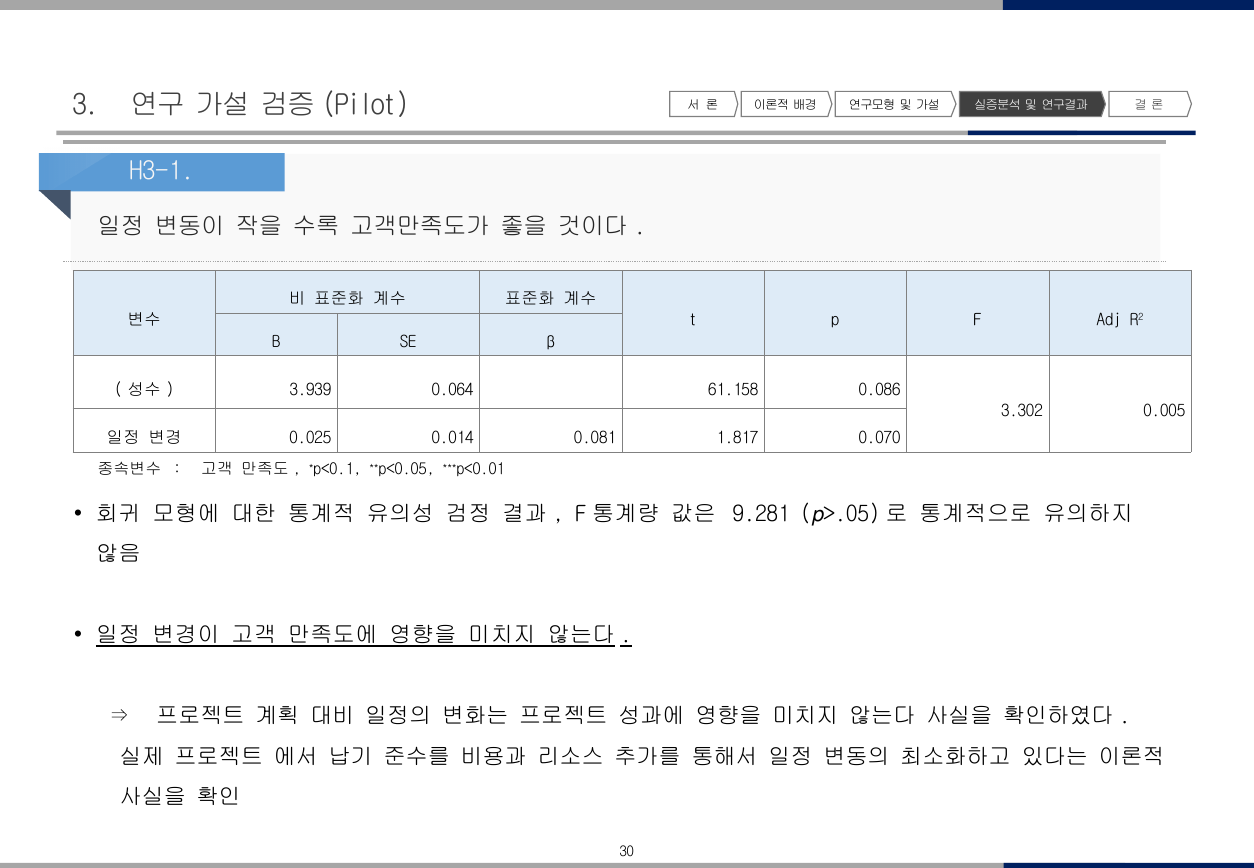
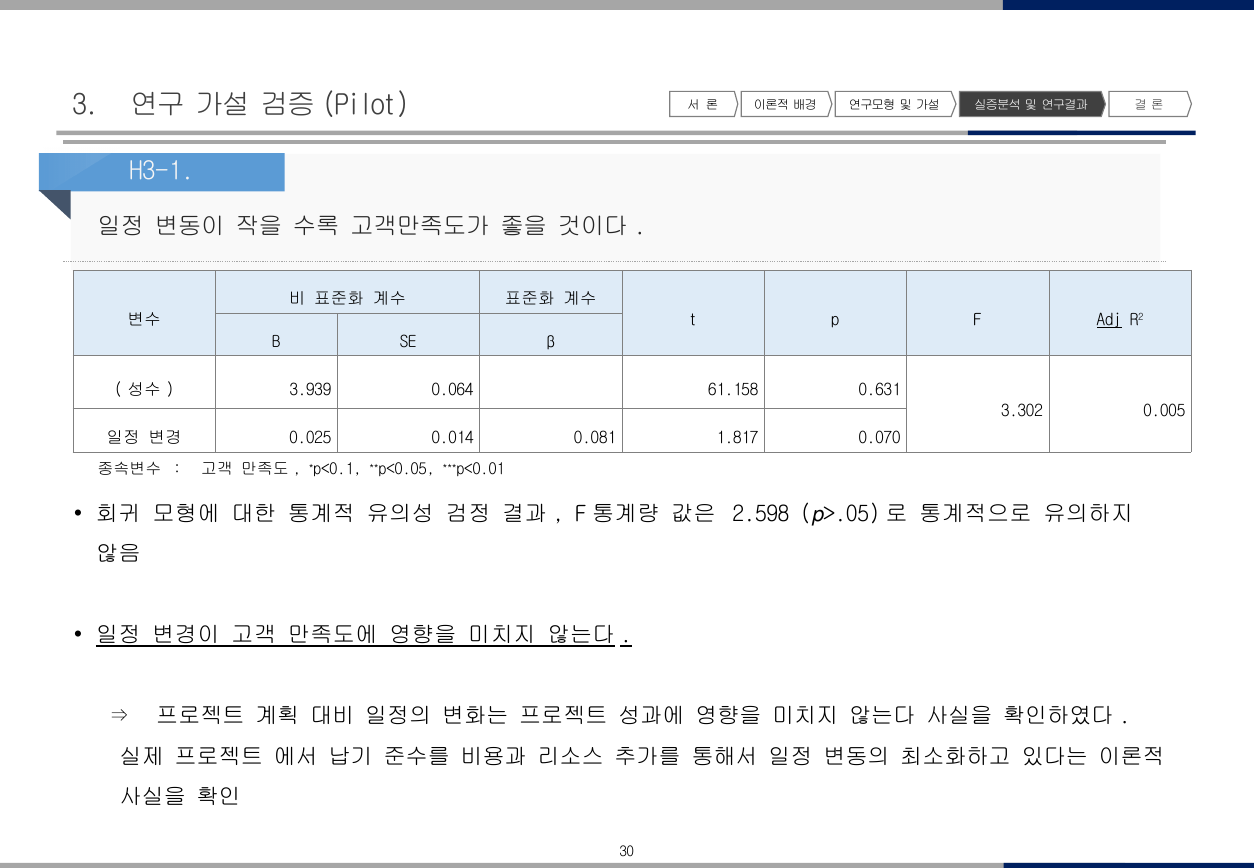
Adj underline: none -> present
0.086: 0.086 -> 0.631
9.281: 9.281 -> 2.598
